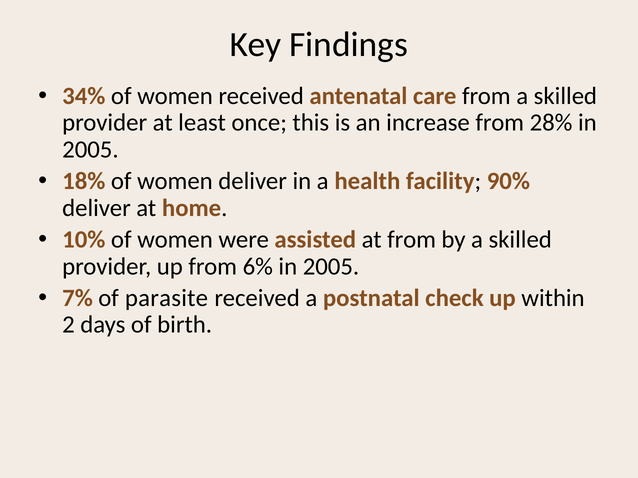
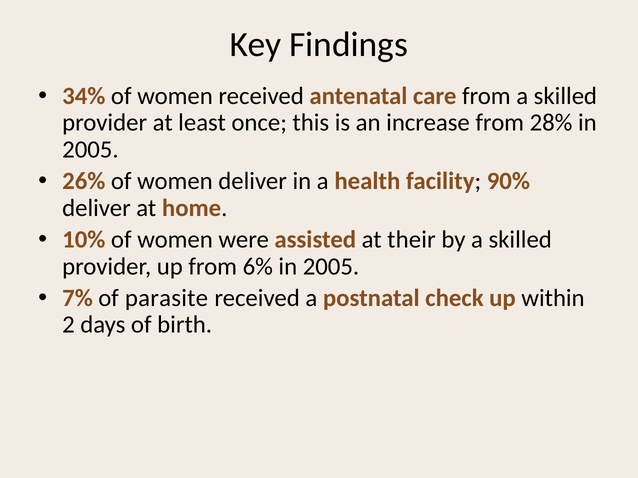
18%: 18% -> 26%
at from: from -> their
